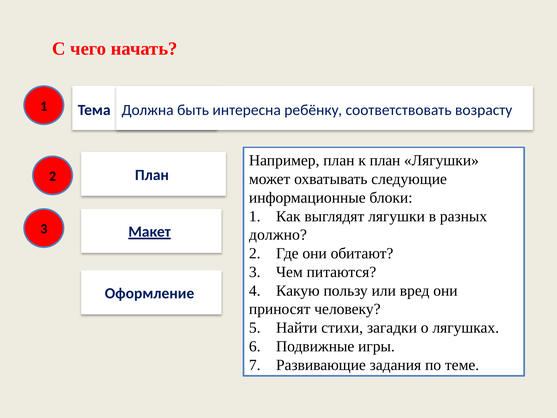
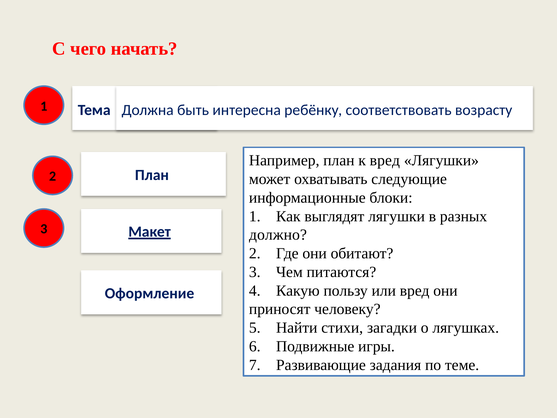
к план: план -> вред
